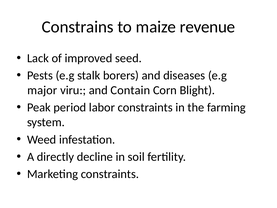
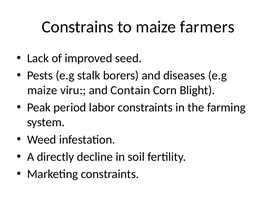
revenue: revenue -> farmers
major at (42, 90): major -> maize
